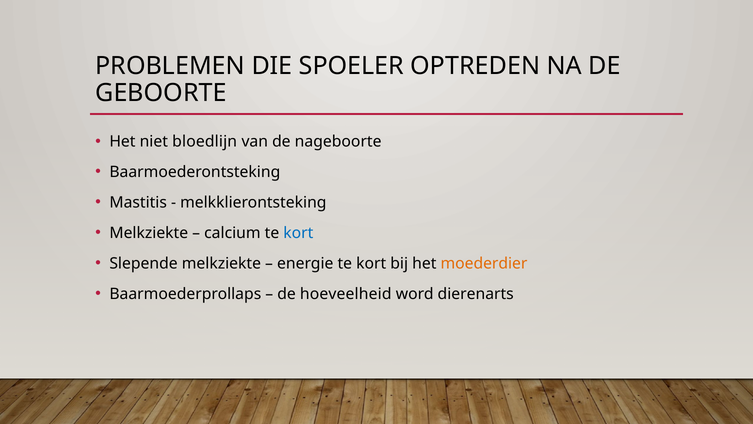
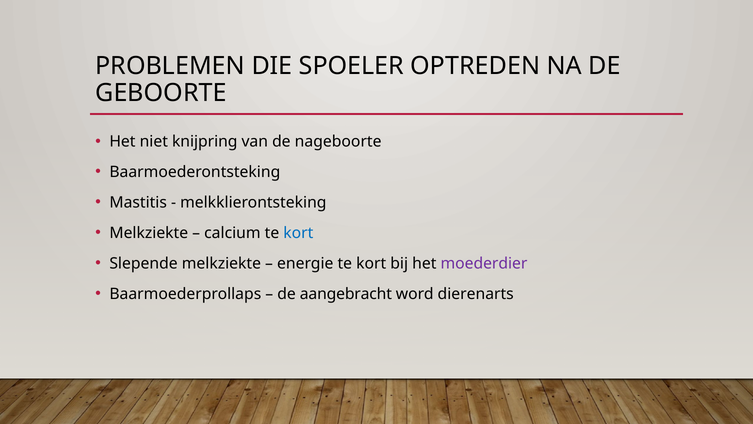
bloedlijn: bloedlijn -> knijpring
moederdier colour: orange -> purple
hoeveelheid: hoeveelheid -> aangebracht
